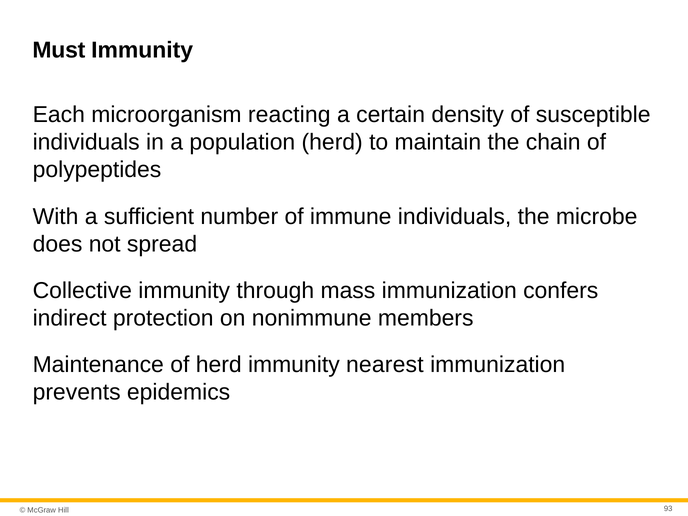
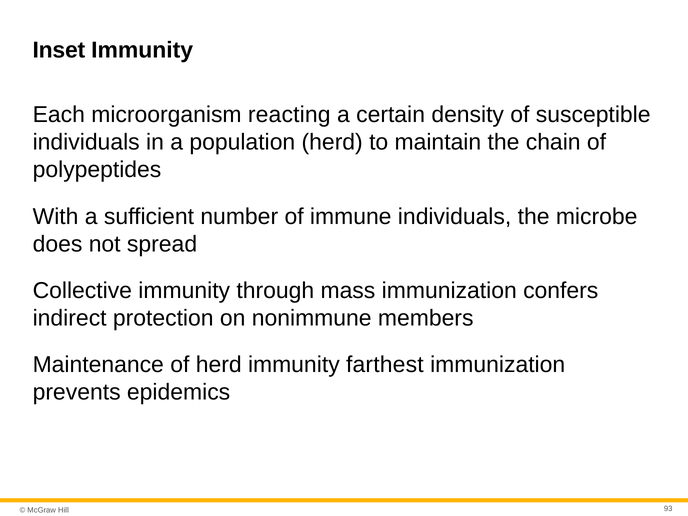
Must: Must -> Inset
nearest: nearest -> farthest
